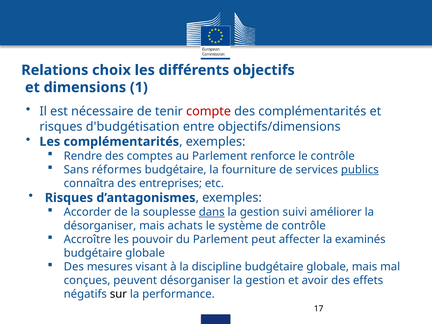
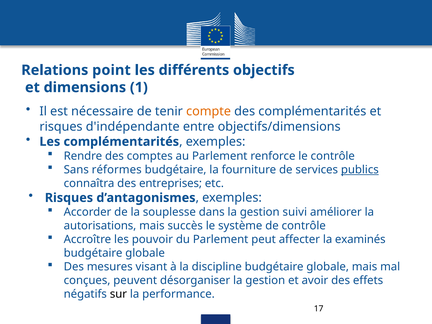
choix: choix -> point
compte colour: red -> orange
d'budgétisation: d'budgétisation -> d'indépendante
dans underline: present -> none
désorganiser at (100, 226): désorganiser -> autorisations
achats: achats -> succès
